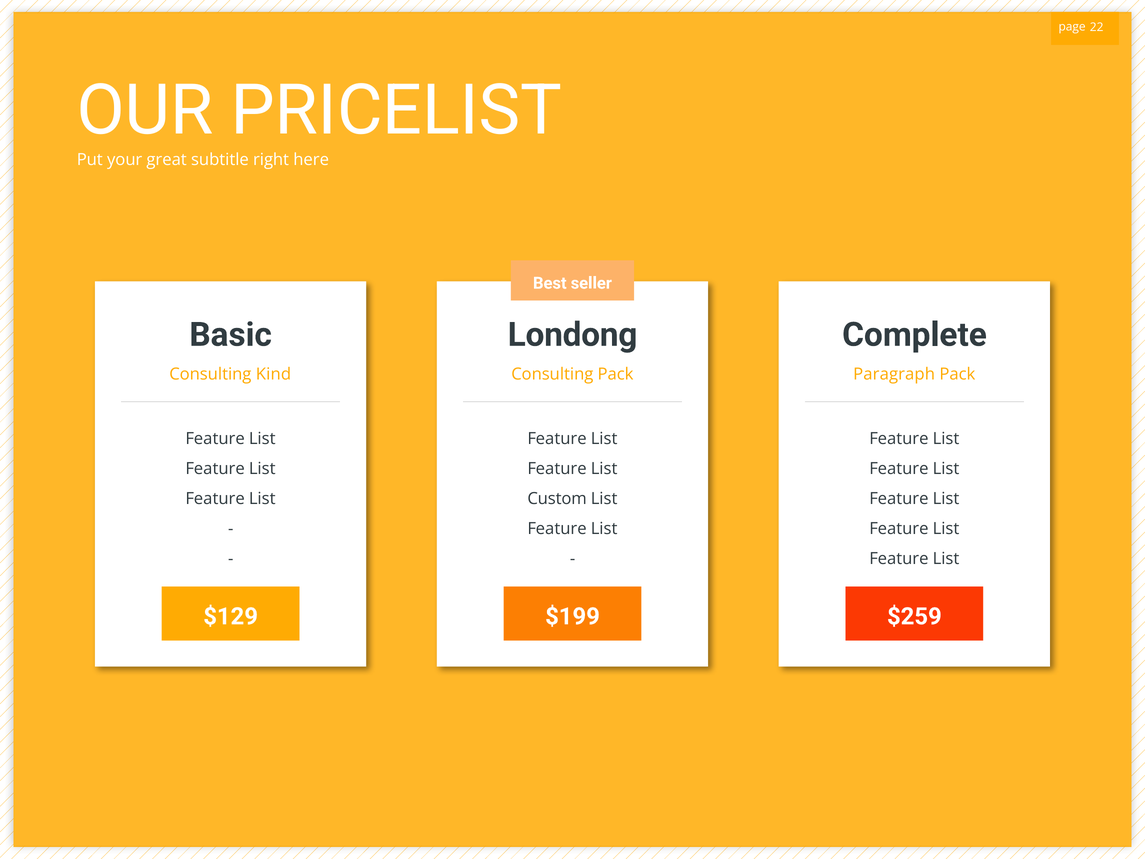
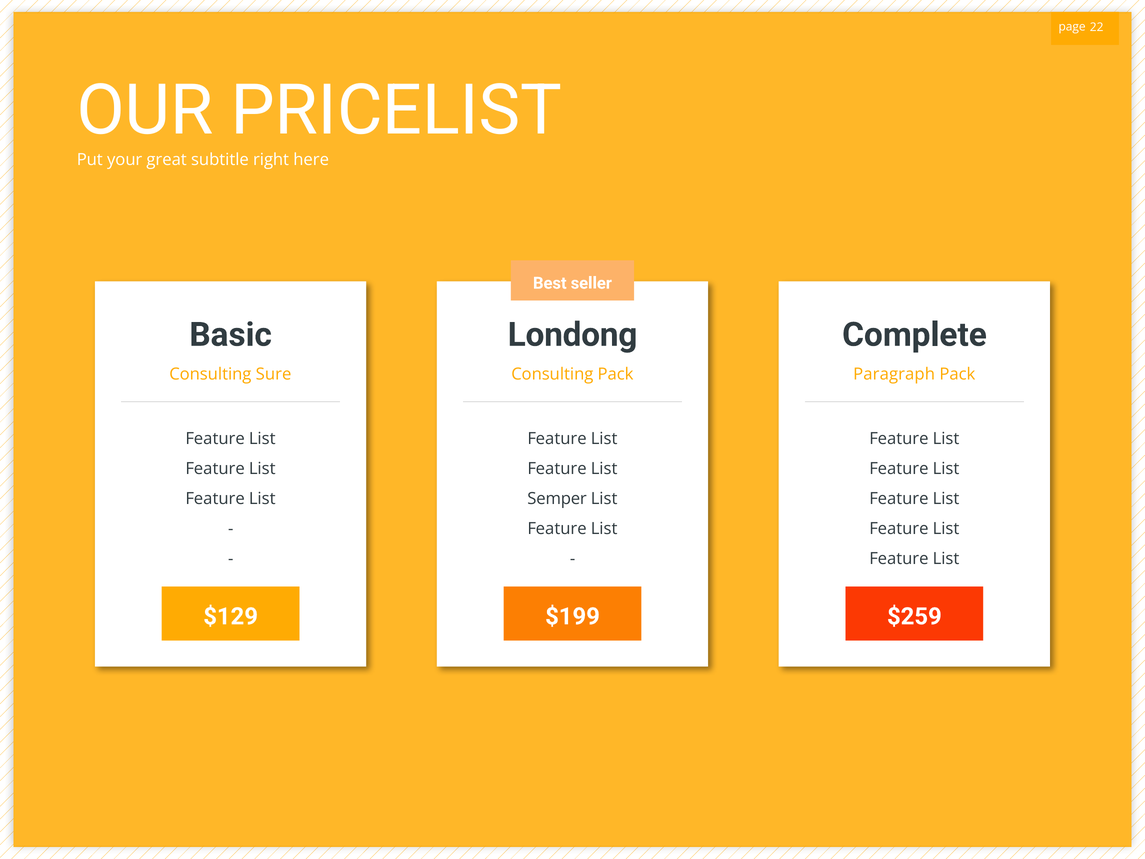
Kind: Kind -> Sure
Custom: Custom -> Semper
